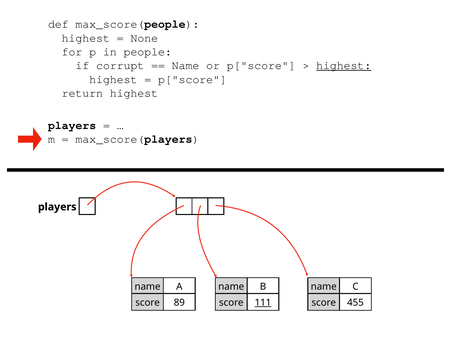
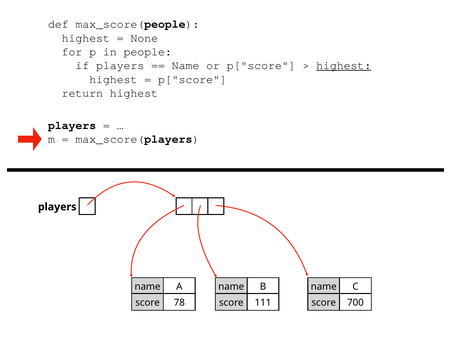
if corrupt: corrupt -> players
89: 89 -> 78
111 underline: present -> none
455: 455 -> 700
